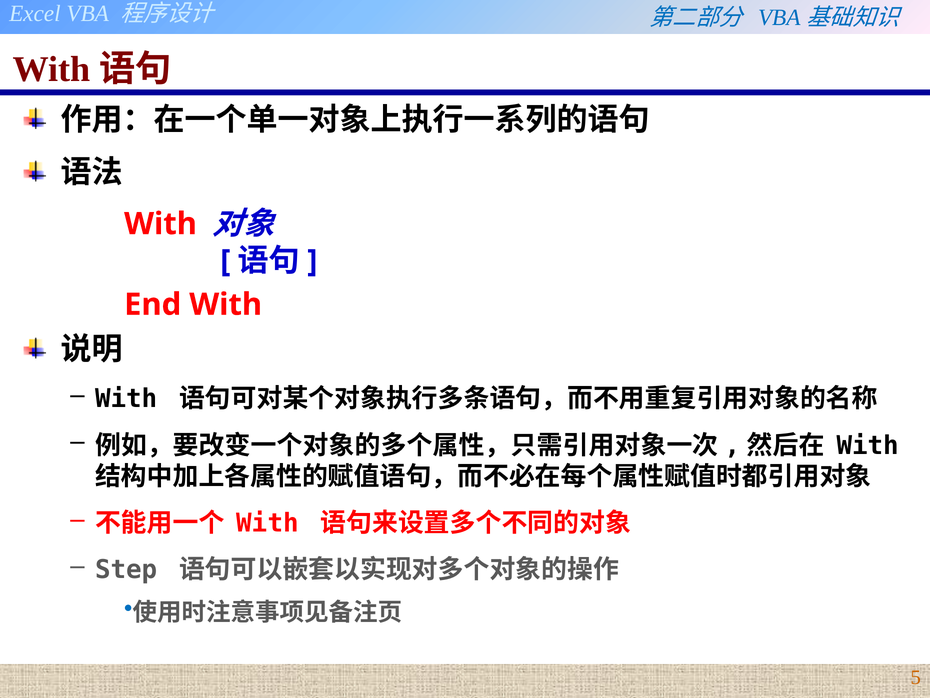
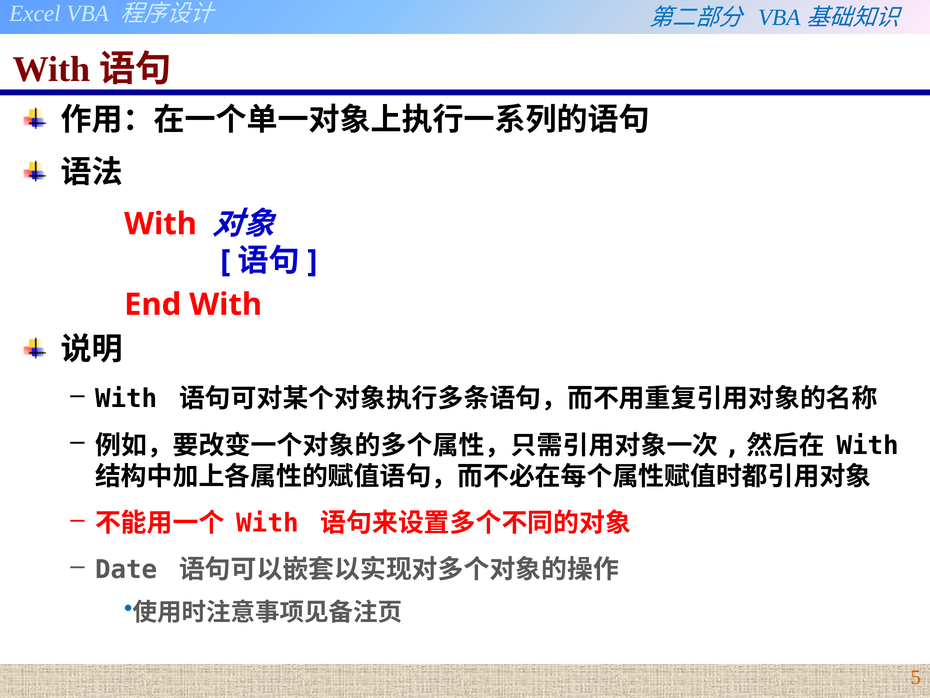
Step: Step -> Date
